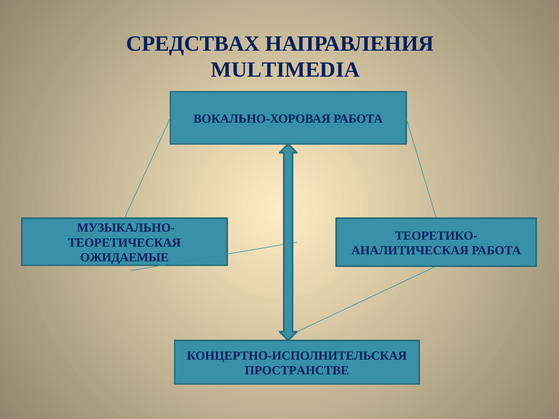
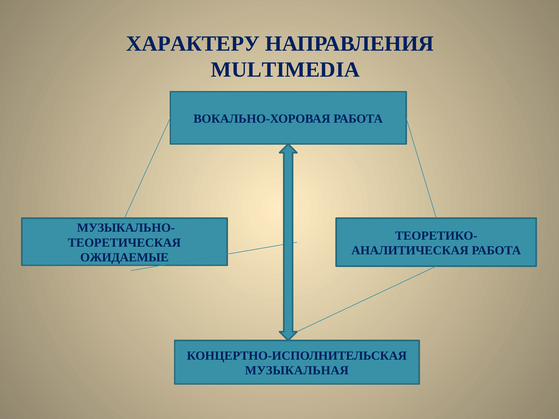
СРЕДСТВАХ: СРЕДСТВАХ -> ХАРАКТЕРУ
ПРОСТРАНСТВЕ: ПРОСТРАНСТВЕ -> МУЗЫКАЛЬНАЯ
